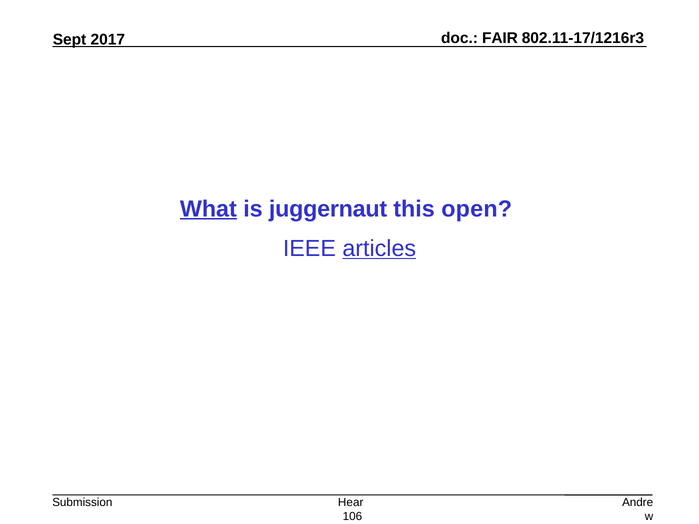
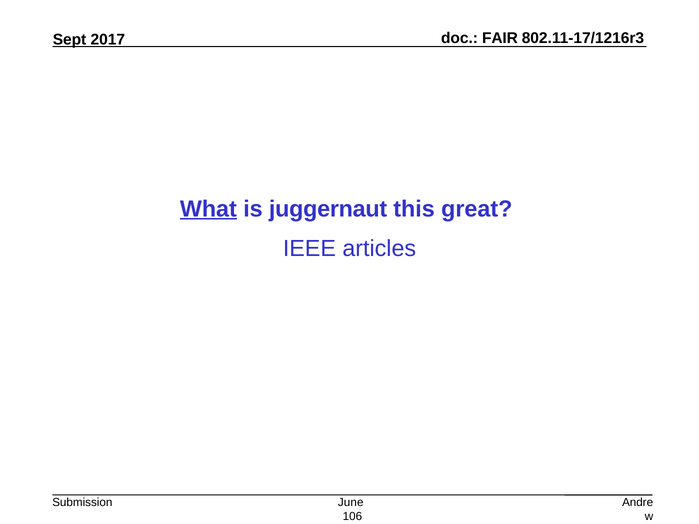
open: open -> great
articles underline: present -> none
Hear: Hear -> June
